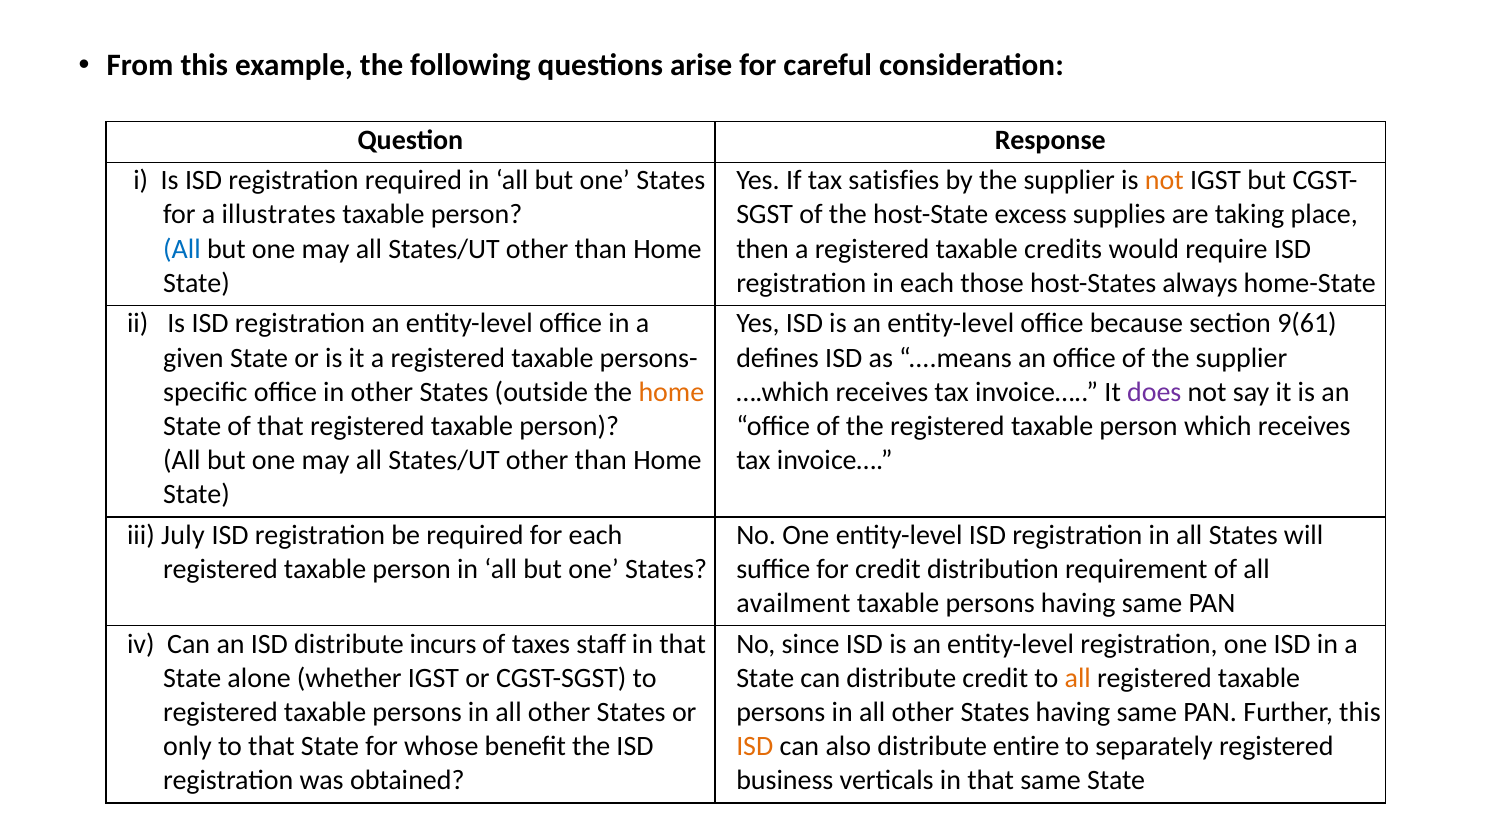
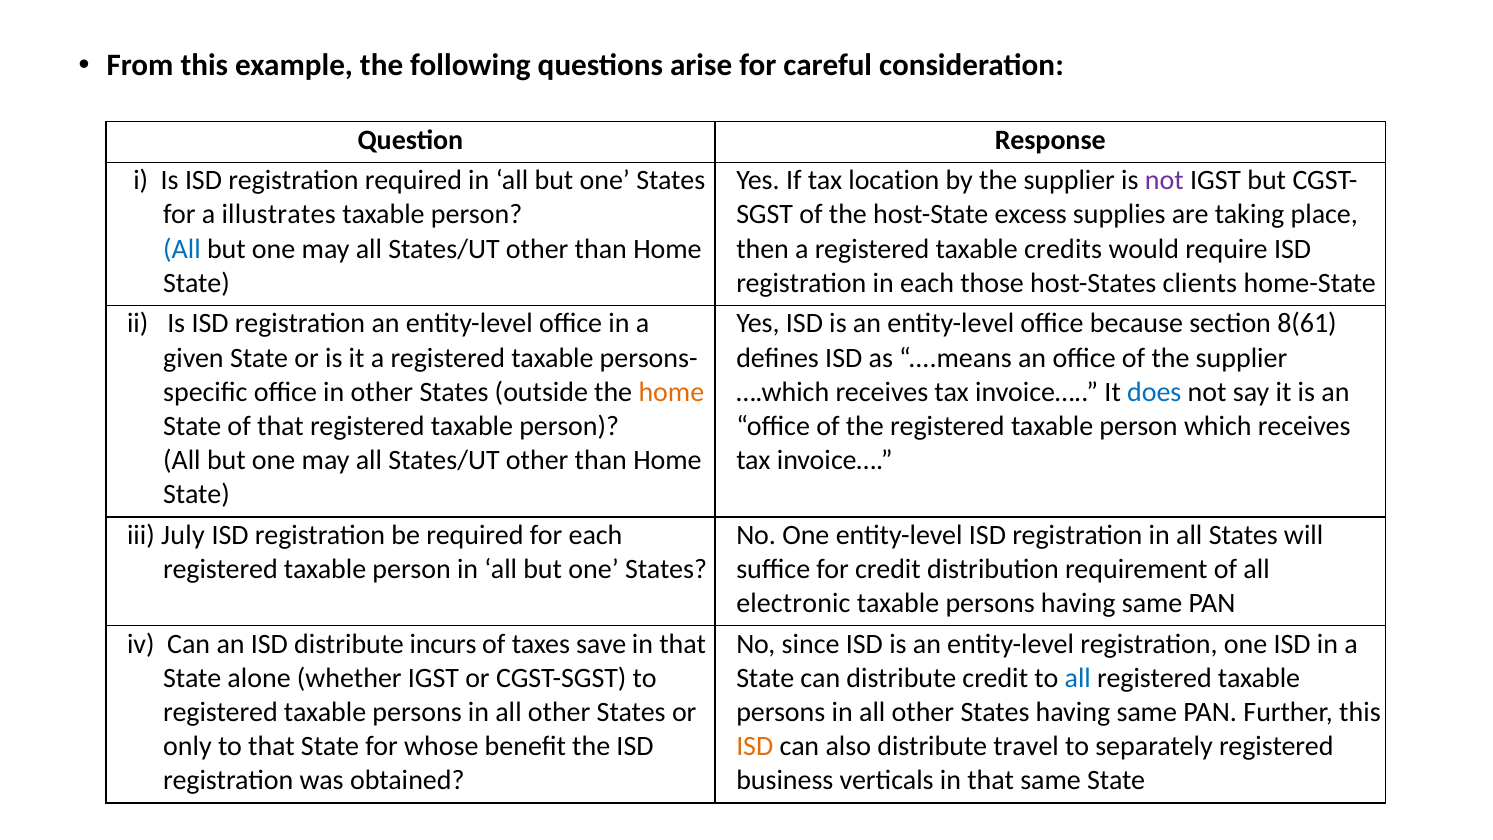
satisfies: satisfies -> location
not at (1164, 181) colour: orange -> purple
always: always -> clients
9(61: 9(61 -> 8(61
does colour: purple -> blue
availment: availment -> electronic
staff: staff -> save
all at (1078, 678) colour: orange -> blue
entire: entire -> travel
